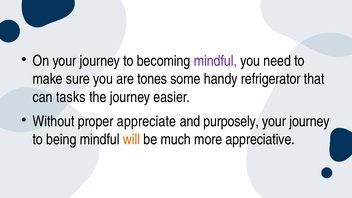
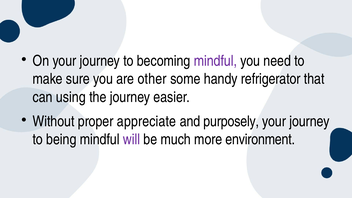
tones: tones -> other
tasks: tasks -> using
will colour: orange -> purple
appreciative: appreciative -> environment
